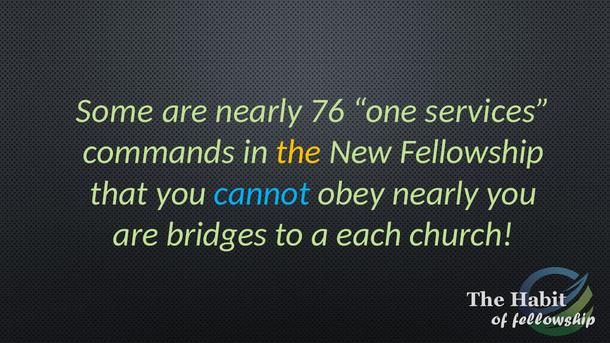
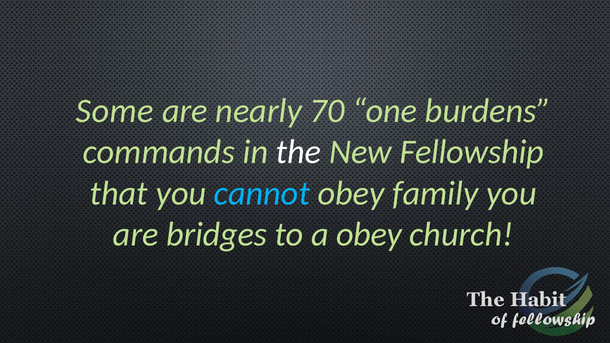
76: 76 -> 70
services: services -> burdens
the colour: yellow -> white
obey nearly: nearly -> family
a each: each -> obey
